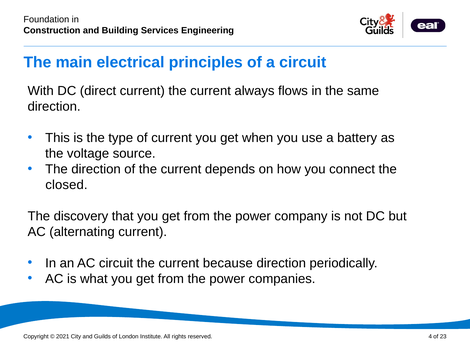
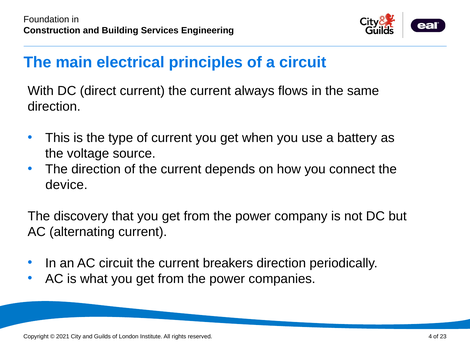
closed: closed -> device
because: because -> breakers
